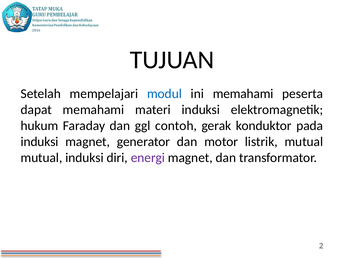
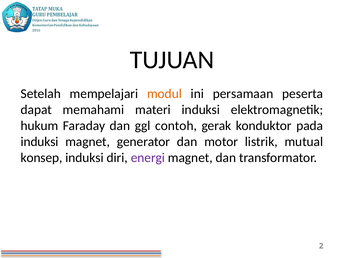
modul colour: blue -> orange
ini memahami: memahami -> persamaan
mutual at (41, 158): mutual -> konsep
